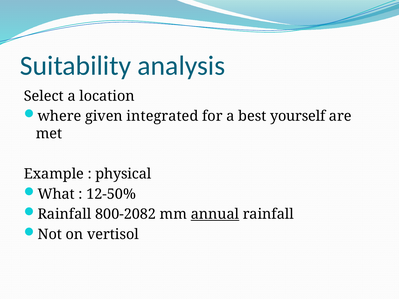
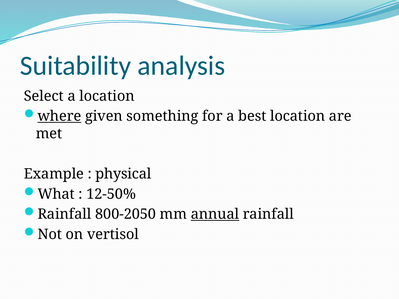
where underline: none -> present
integrated: integrated -> something
best yourself: yourself -> location
800-2082: 800-2082 -> 800-2050
